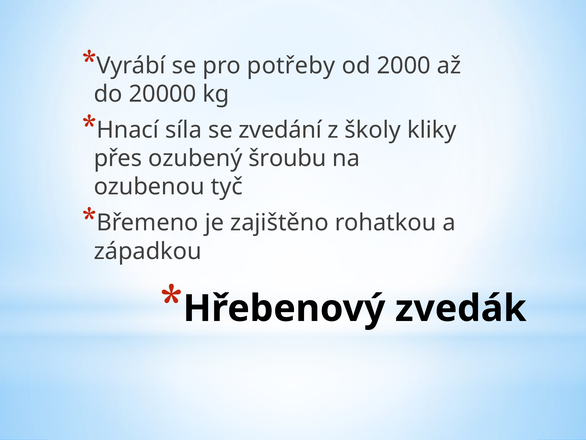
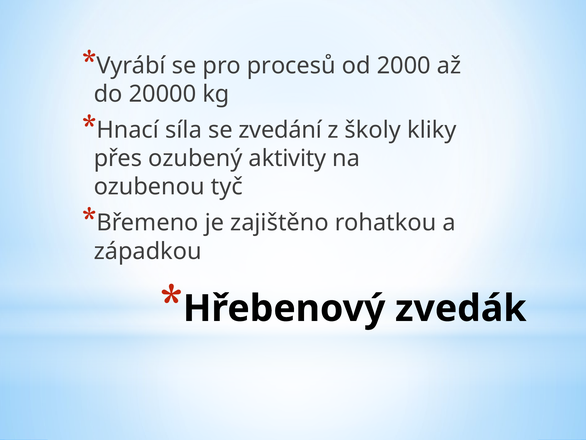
potřeby: potřeby -> procesů
šroubu: šroubu -> aktivity
